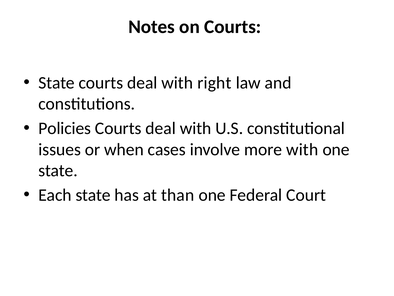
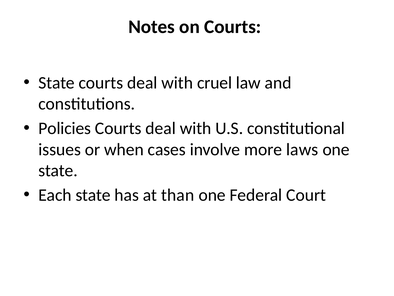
right: right -> cruel
more with: with -> laws
